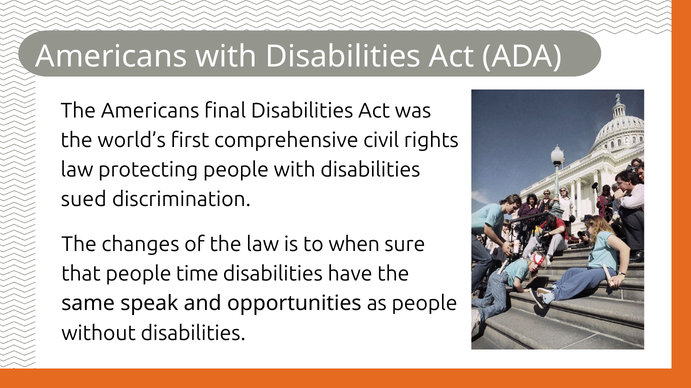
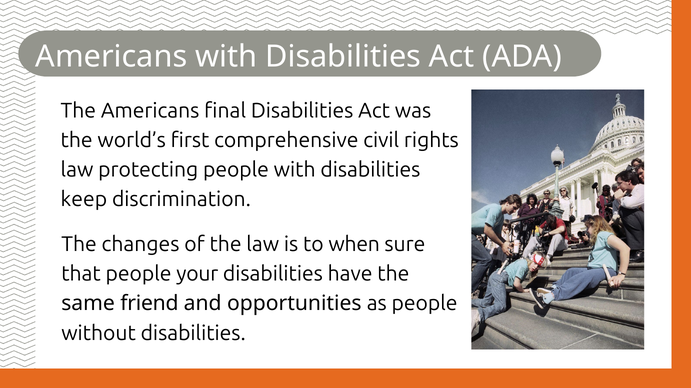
sued: sued -> keep
time: time -> your
speak: speak -> friend
